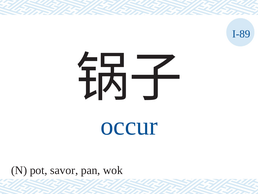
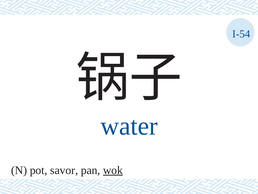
I-89: I-89 -> I-54
occur: occur -> water
wok underline: none -> present
